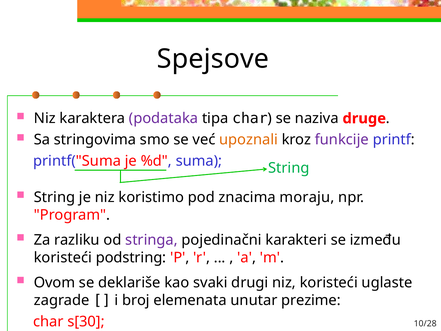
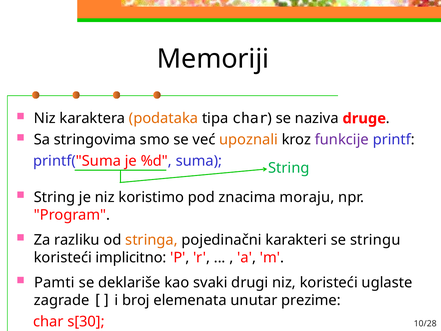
Spejsove: Spejsove -> Memoriji
podataka colour: purple -> orange
stringa colour: purple -> orange
između: između -> stringu
podstring: podstring -> implicitno
Ovom: Ovom -> Pamti
